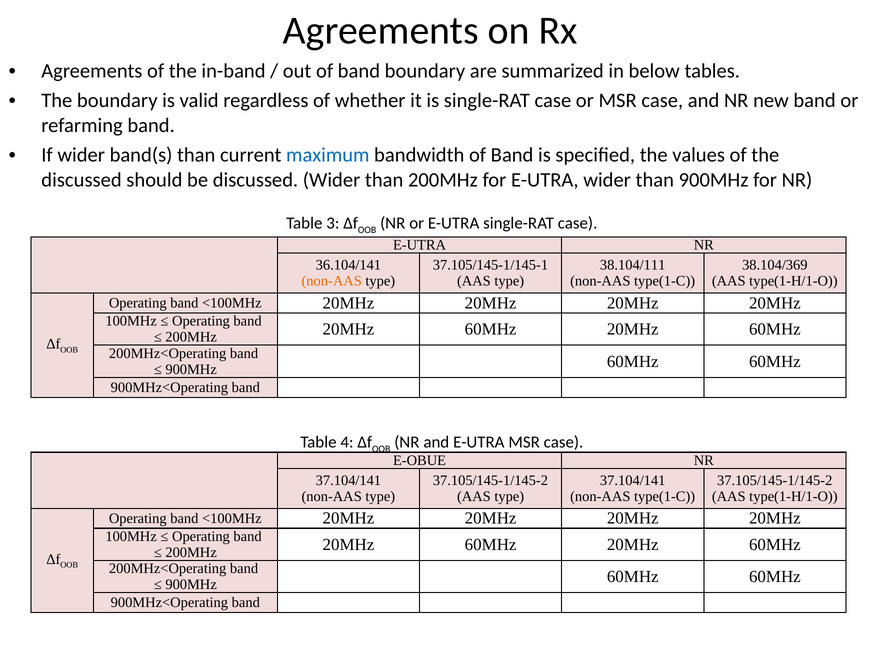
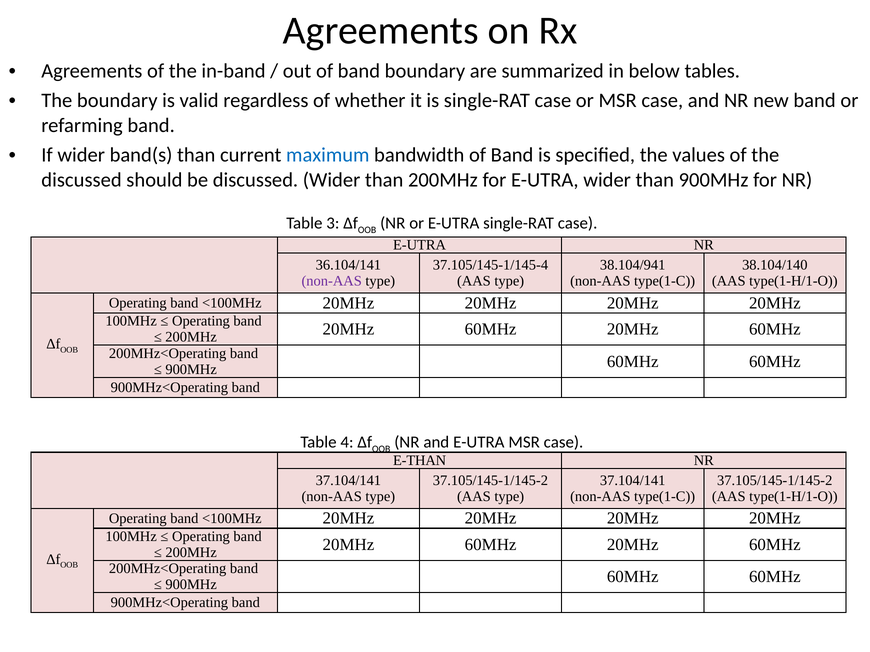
37.105/145-1/145-1: 37.105/145-1/145-1 -> 37.105/145-1/145-4
38.104/111: 38.104/111 -> 38.104/941
38.104/369: 38.104/369 -> 38.104/140
non-AAS at (332, 281) colour: orange -> purple
E-OBUE: E-OBUE -> E-THAN
